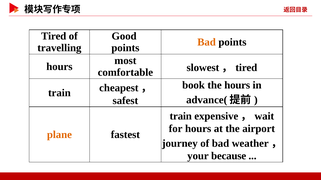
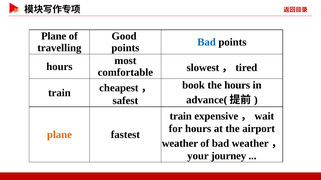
Tired at (54, 36): Tired -> Plane
Bad at (207, 42) colour: orange -> blue
journey at (180, 144): journey -> weather
because: because -> journey
